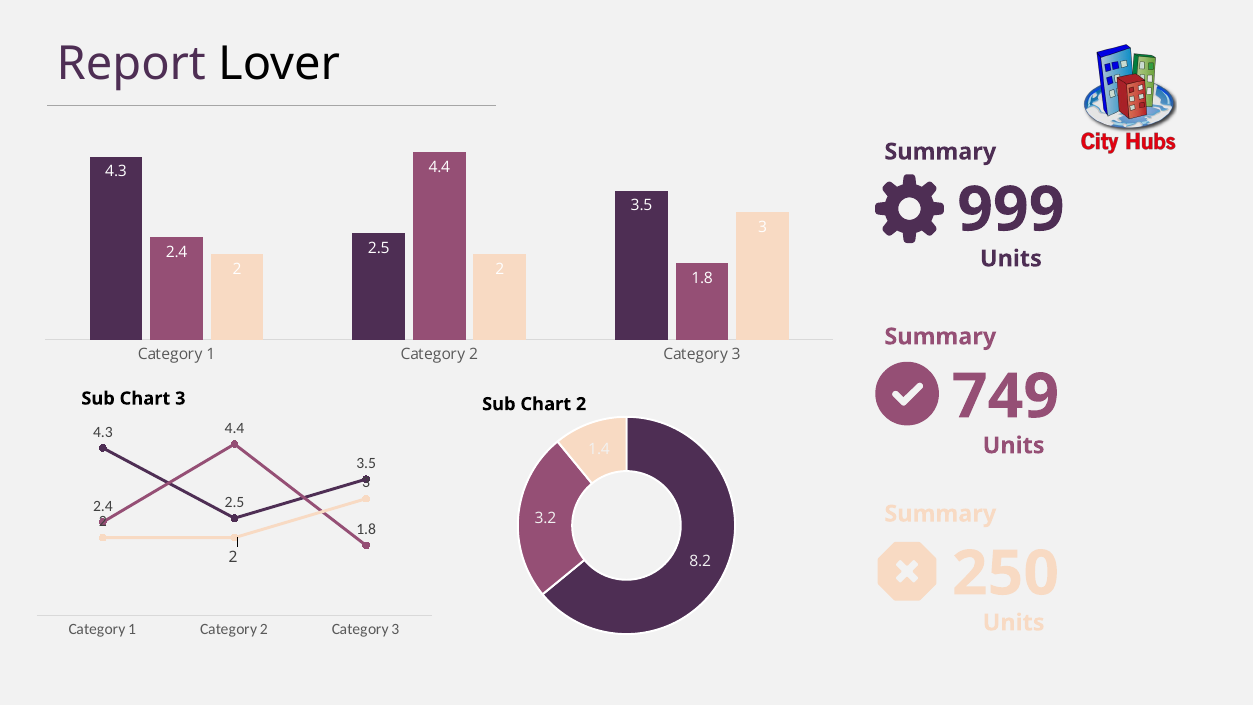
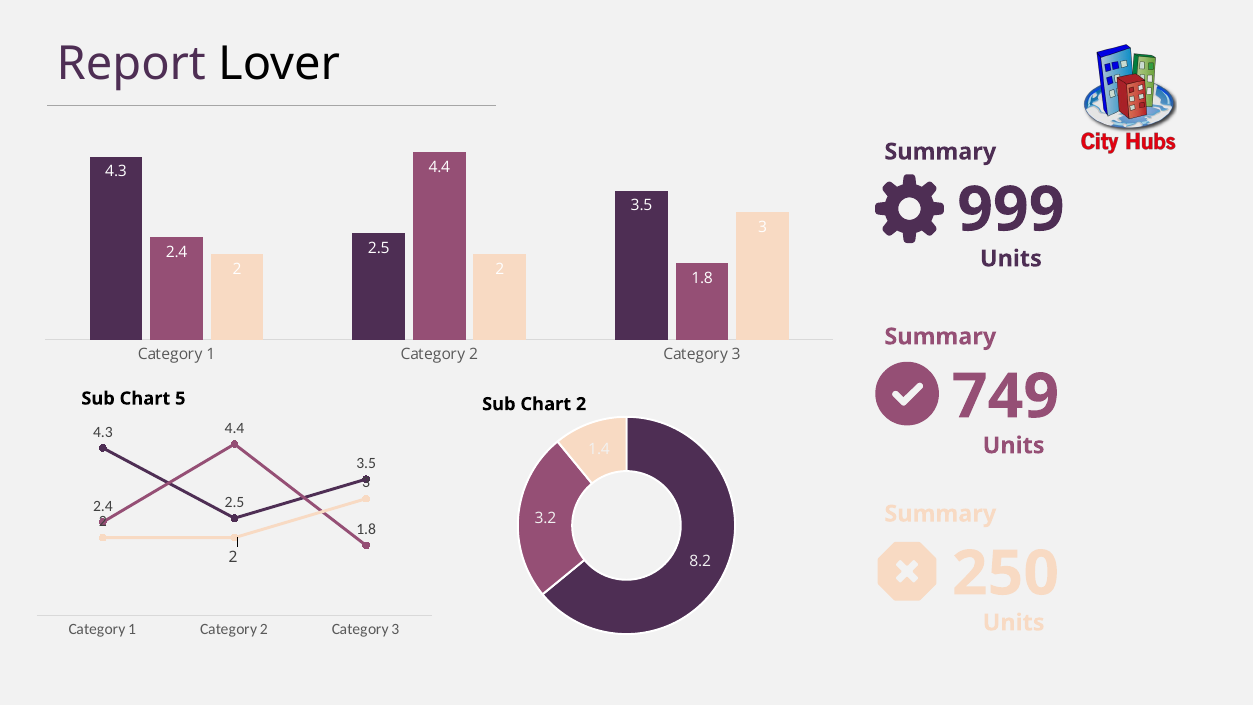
Chart 3: 3 -> 5
